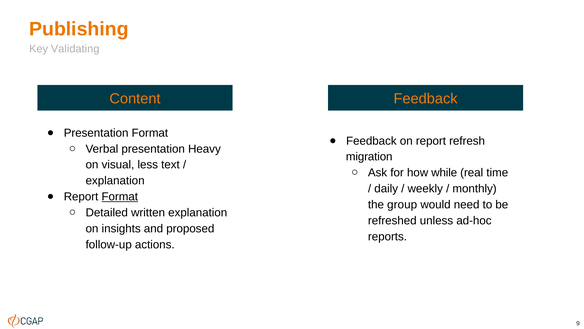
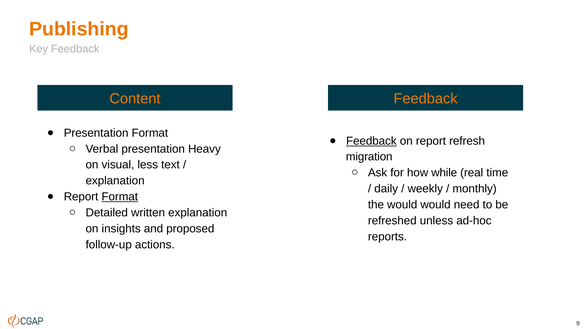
Key Validating: Validating -> Feedback
Feedback at (371, 141) underline: none -> present
the group: group -> would
